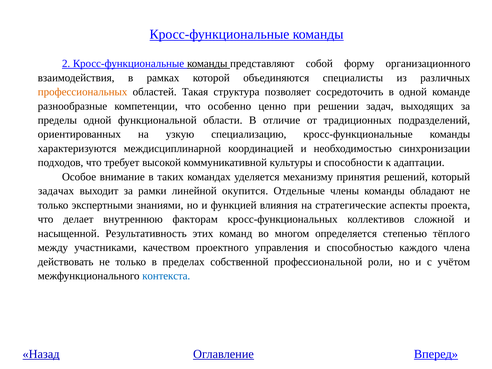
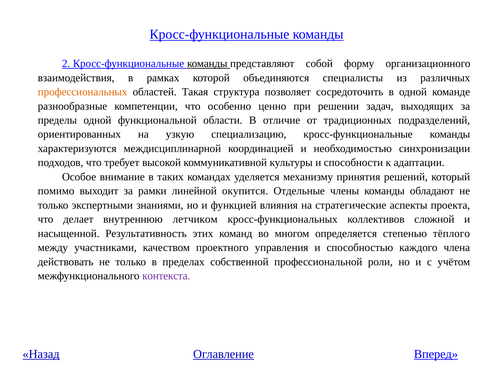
задачах: задачах -> помимо
факторам: факторам -> летчиком
контекста colour: blue -> purple
